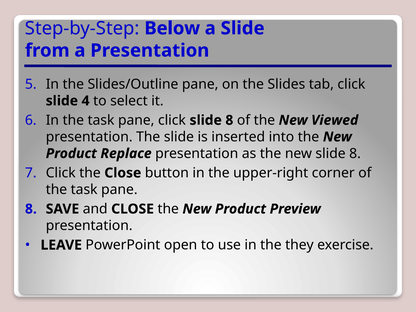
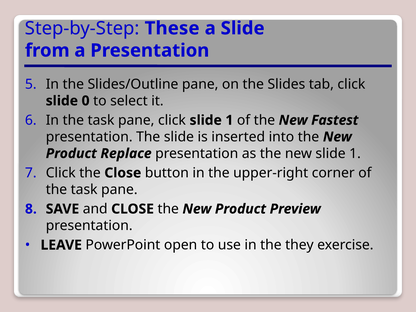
Below: Below -> These
4: 4 -> 0
click slide 8: 8 -> 1
Viewed: Viewed -> Fastest
new slide 8: 8 -> 1
